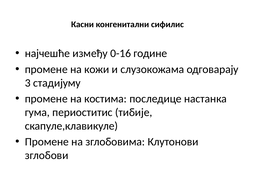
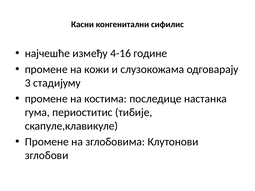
0-16: 0-16 -> 4-16
